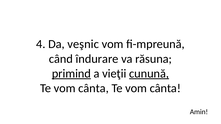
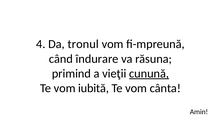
veşnic: veşnic -> tronul
primind underline: present -> none
cânta at (93, 88): cânta -> iubită
